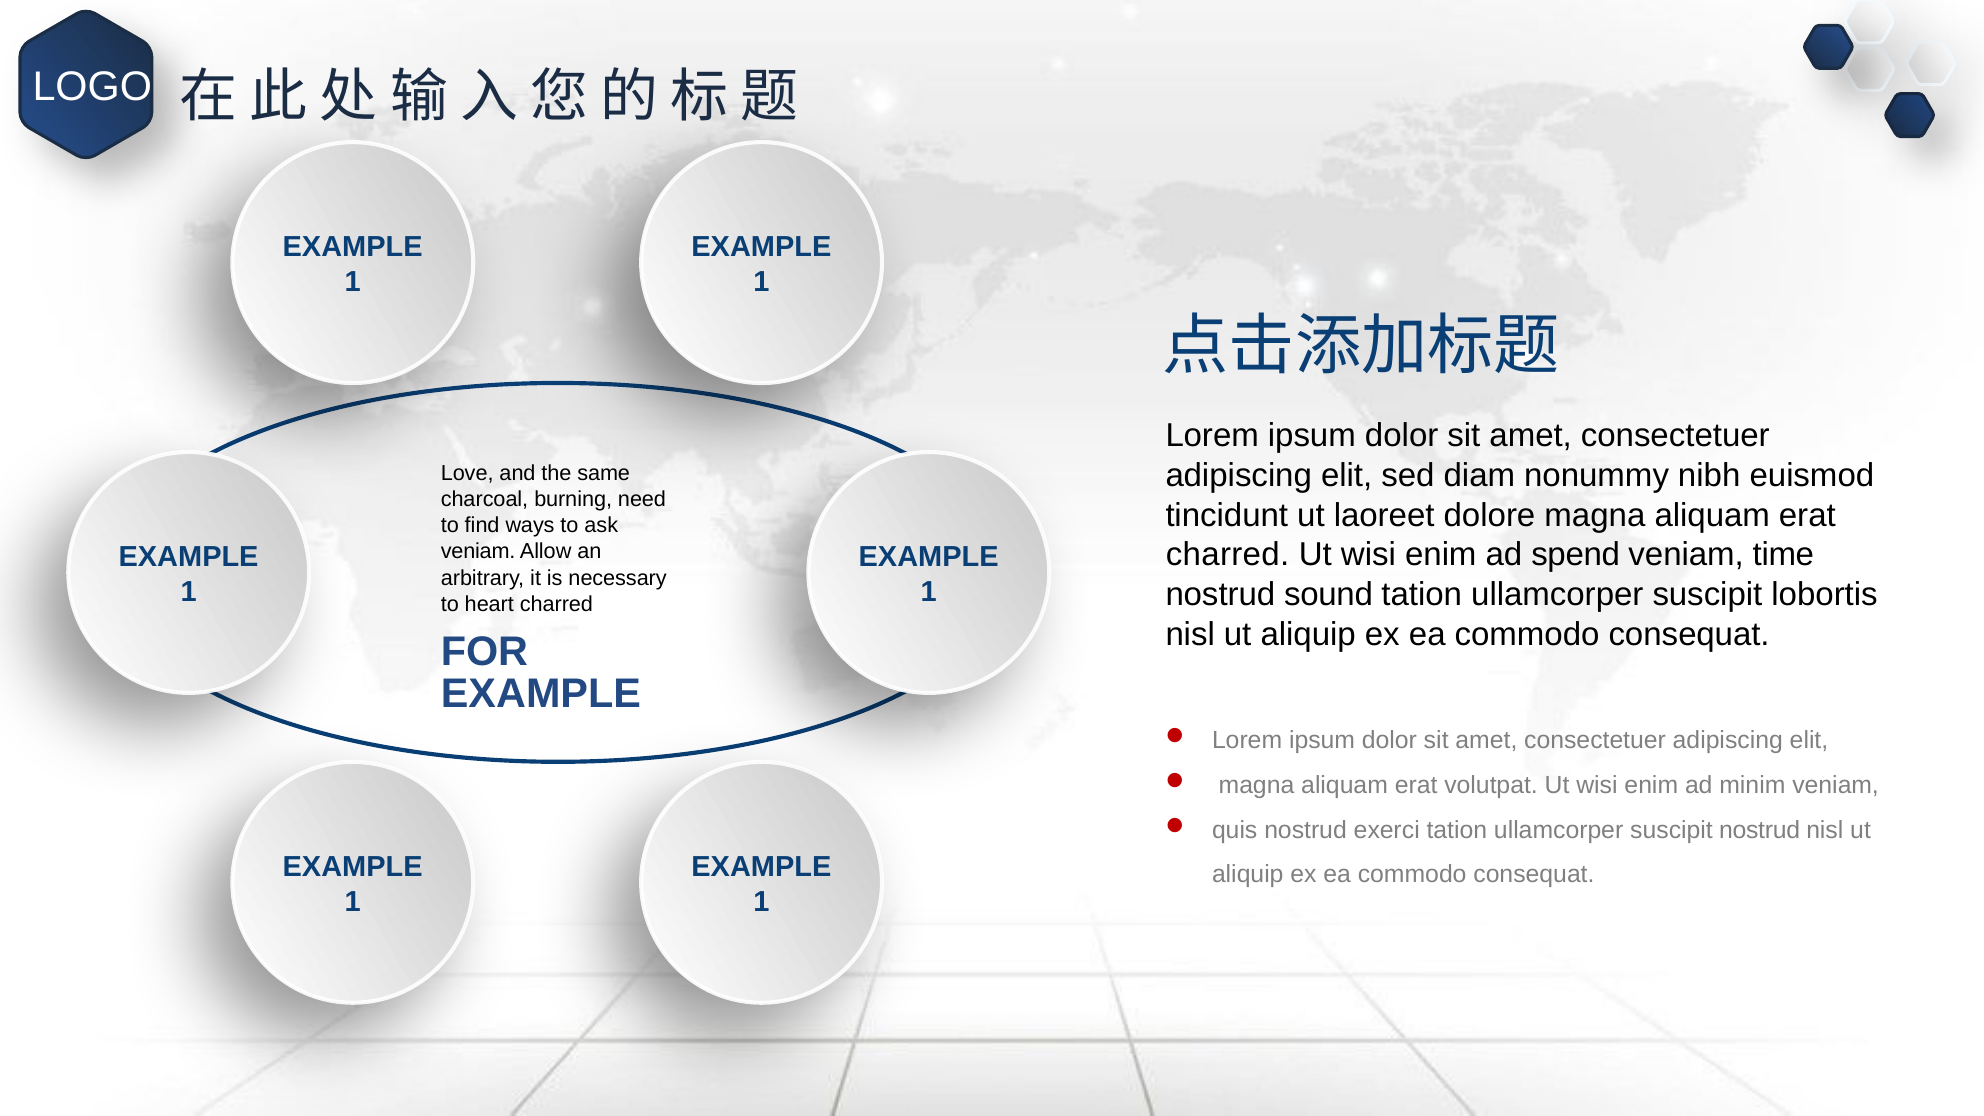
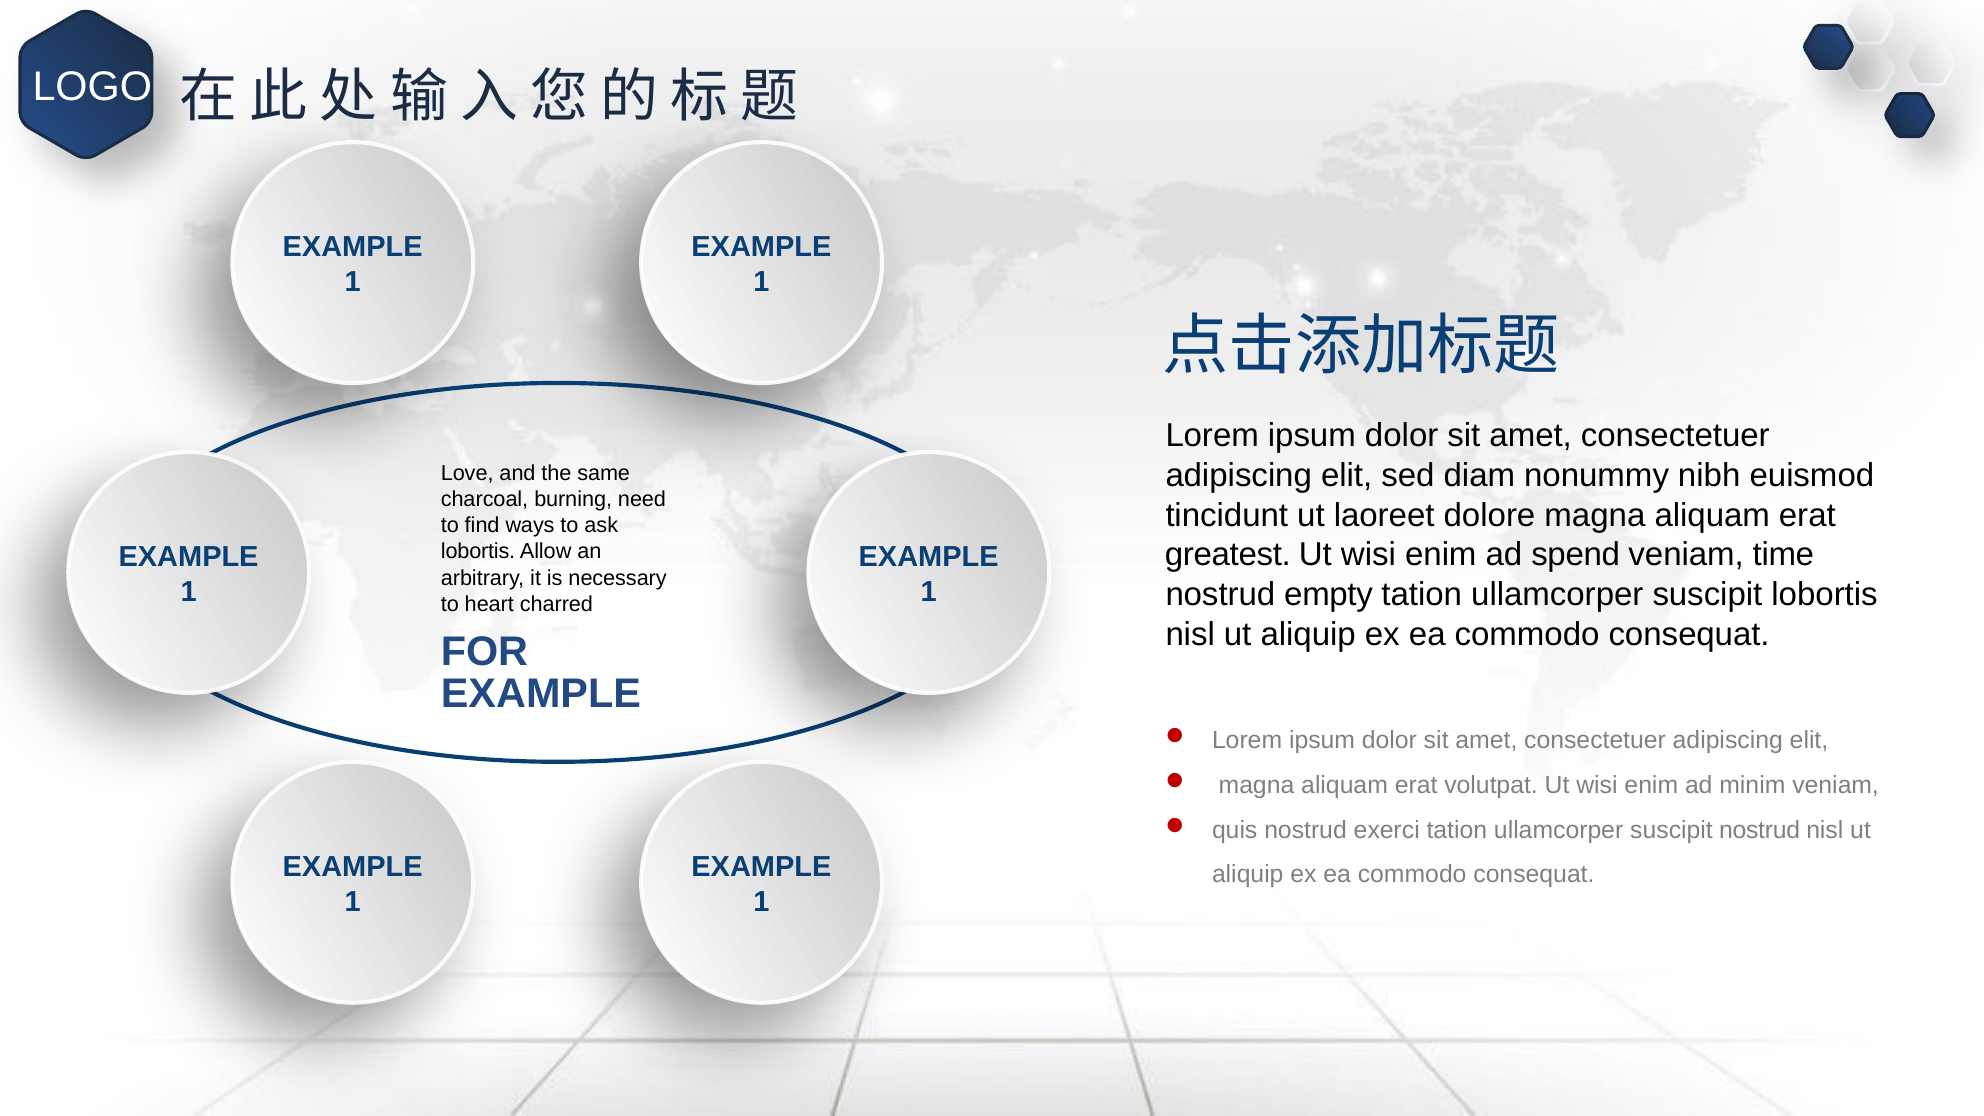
charred at (1228, 555): charred -> greatest
veniam at (478, 552): veniam -> lobortis
sound: sound -> empty
